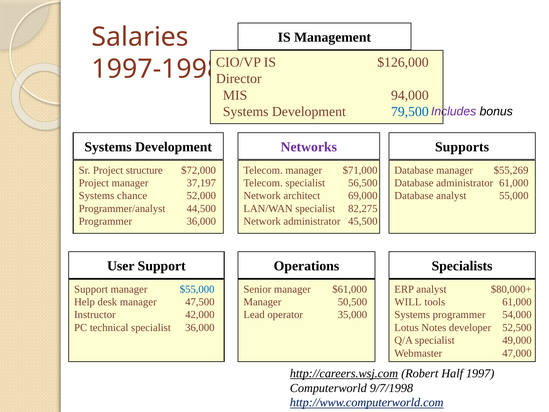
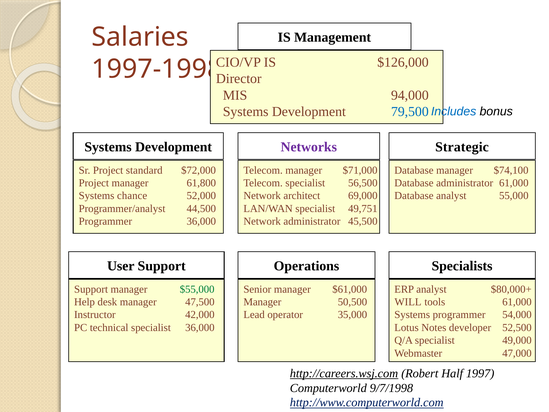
Includes colour: purple -> blue
Supports: Supports -> Strategic
structure: structure -> standard
$55,269: $55,269 -> $74,100
37,197: 37,197 -> 61,800
82,275: 82,275 -> 49,751
$55,000 colour: blue -> green
